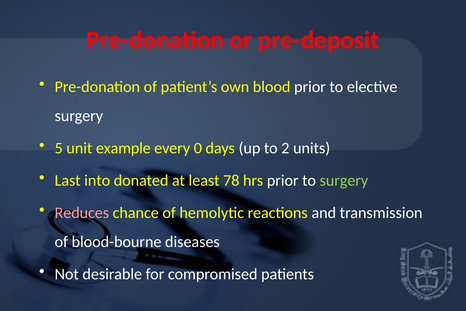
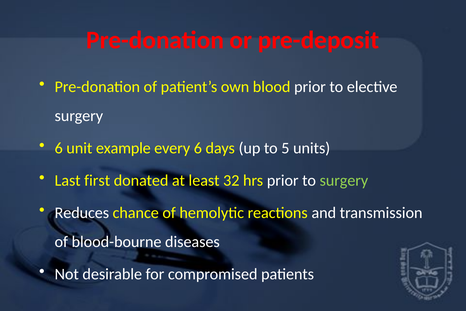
5 at (59, 148): 5 -> 6
every 0: 0 -> 6
2: 2 -> 5
into: into -> first
78: 78 -> 32
Reduces colour: pink -> white
